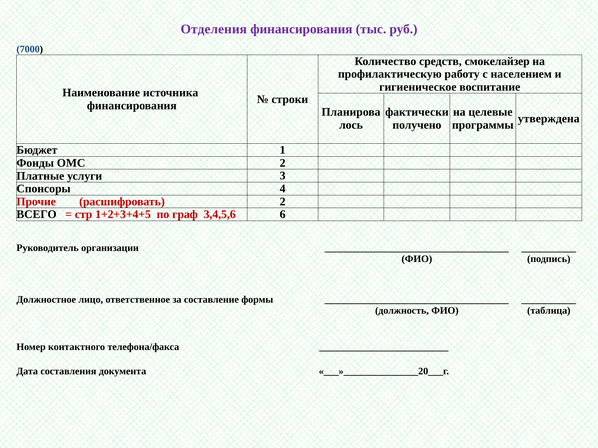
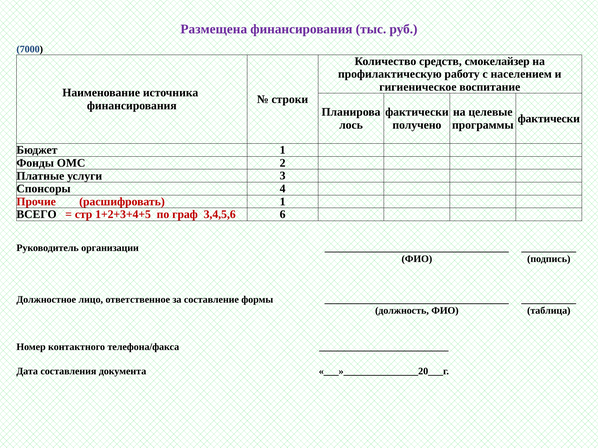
Отделения: Отделения -> Размещена
утверждена at (549, 119): утверждена -> фактически
расшифровать 2: 2 -> 1
